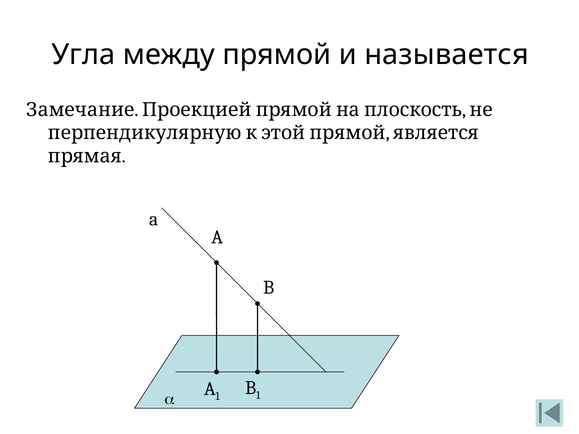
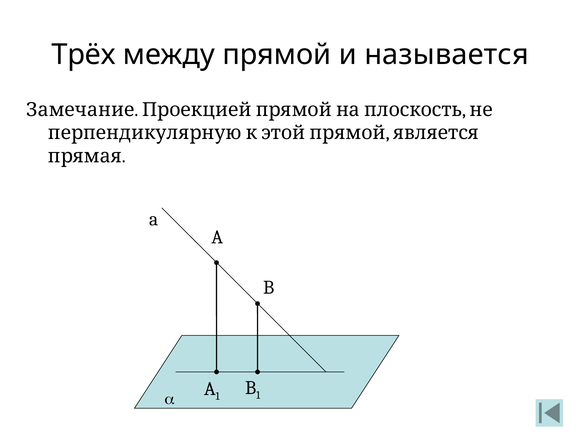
Угла: Угла -> Трёх
